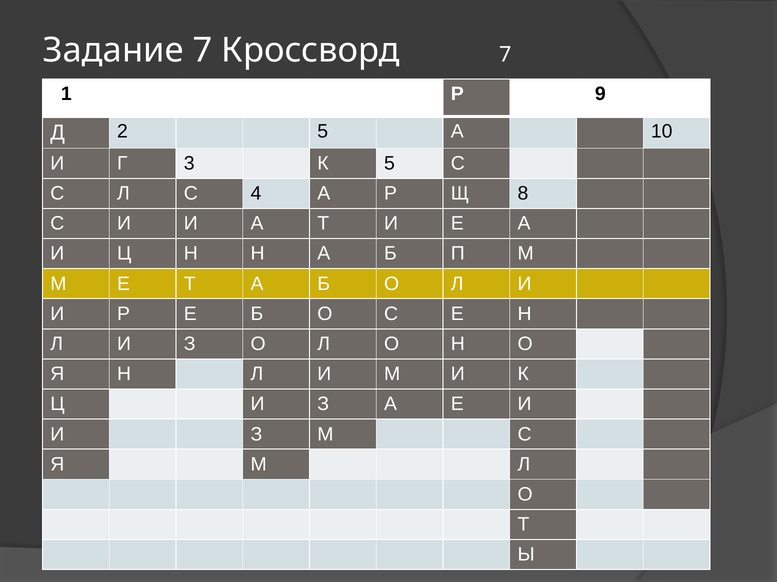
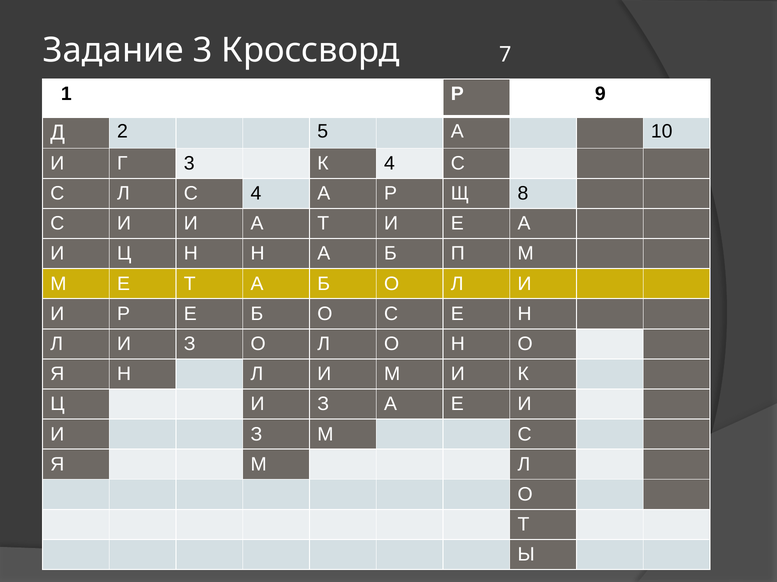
Задание 7: 7 -> 3
К 5: 5 -> 4
